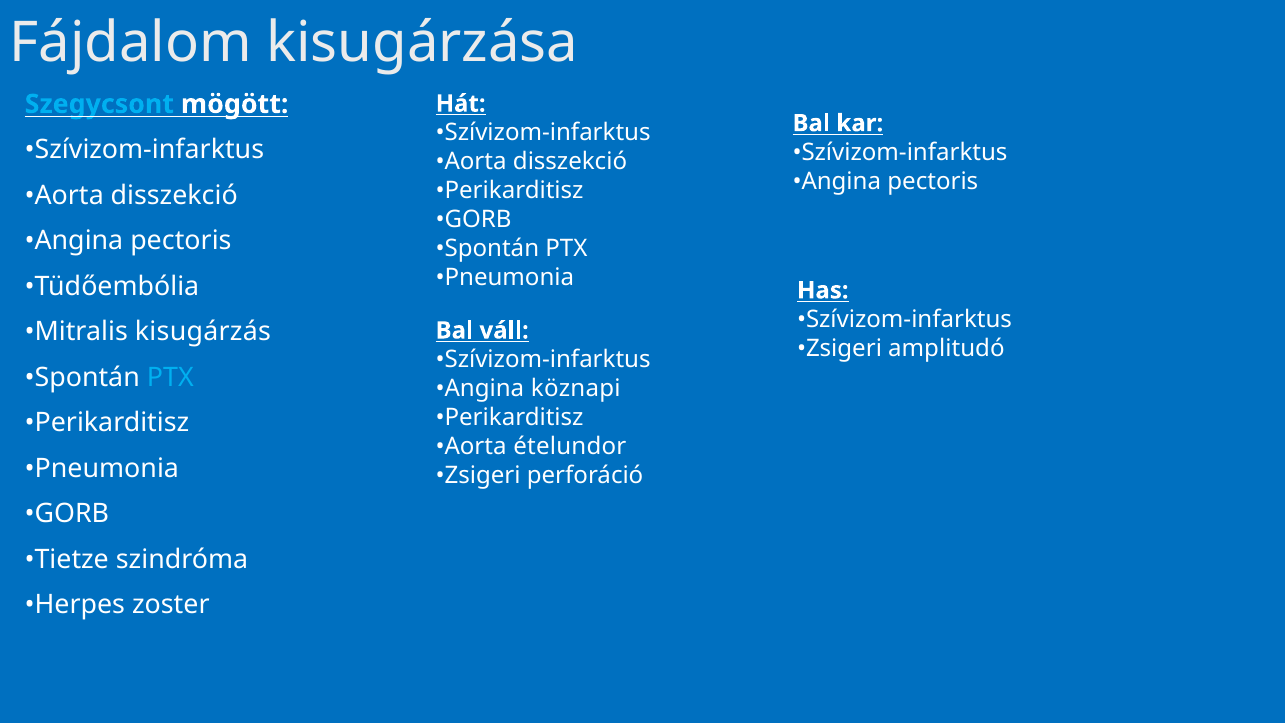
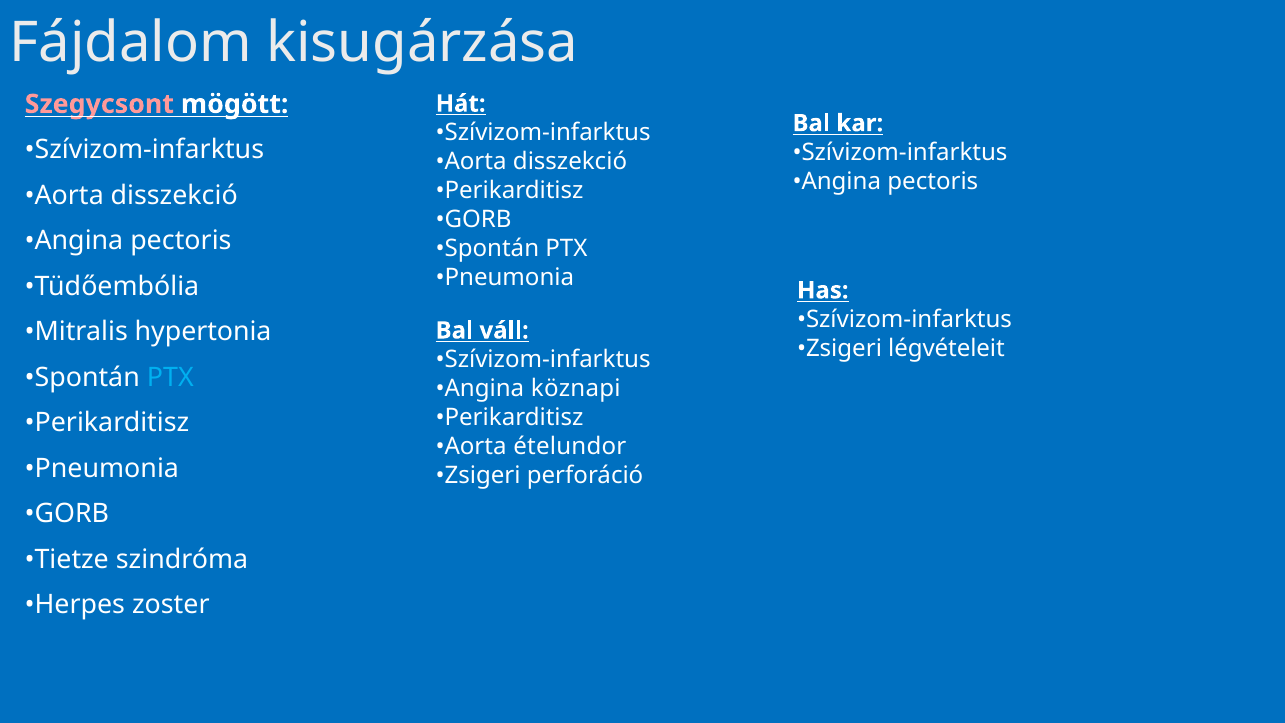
Szegycsont colour: light blue -> pink
kisugárzás: kisugárzás -> hypertonia
amplitudó: amplitudó -> légvételeit
